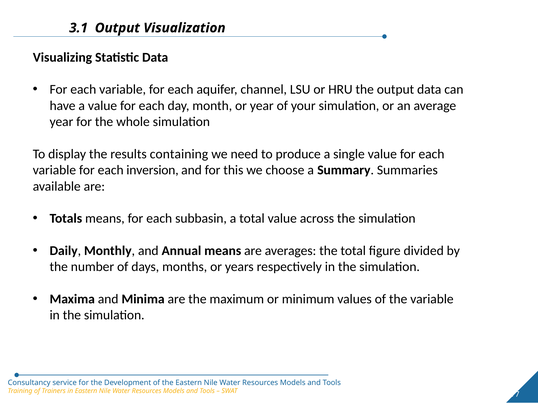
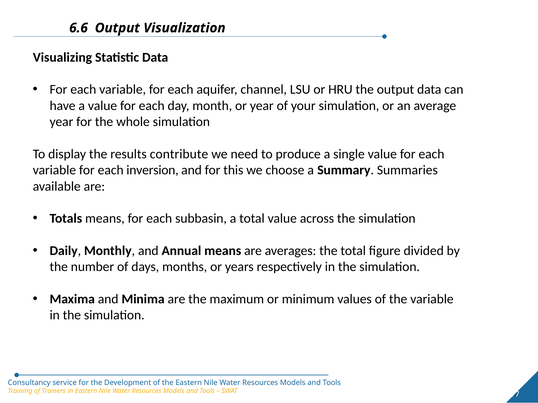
3.1: 3.1 -> 6.6
containing: containing -> contribute
